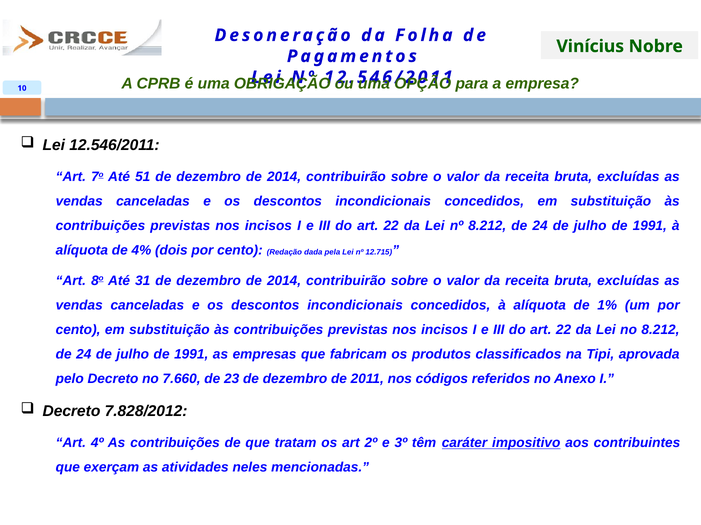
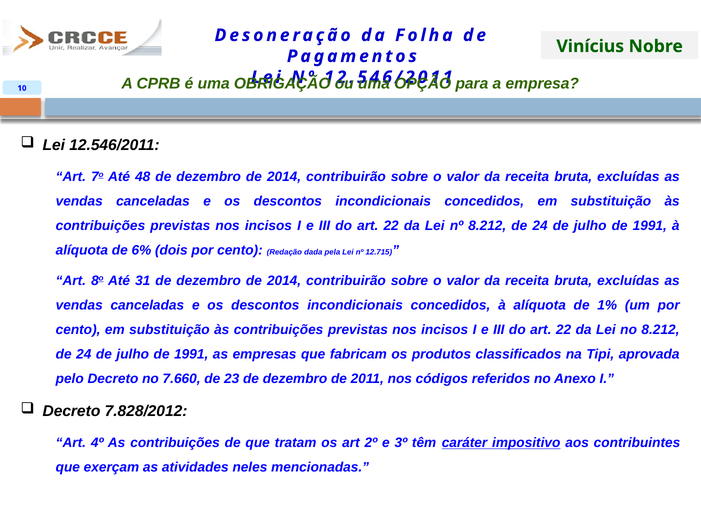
51: 51 -> 48
4%: 4% -> 6%
